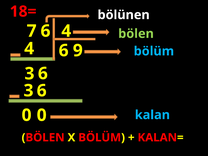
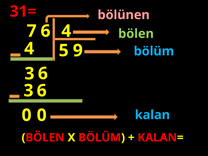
18=: 18= -> 31=
bölünen colour: white -> pink
6 at (64, 51): 6 -> 5
